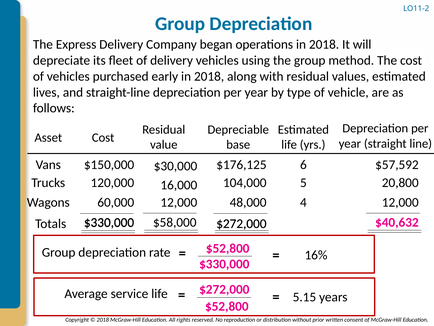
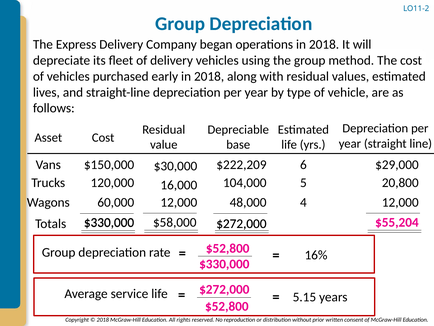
$176,125: $176,125 -> $222,209
$57,592: $57,592 -> $29,000
$40,632: $40,632 -> $55,204
